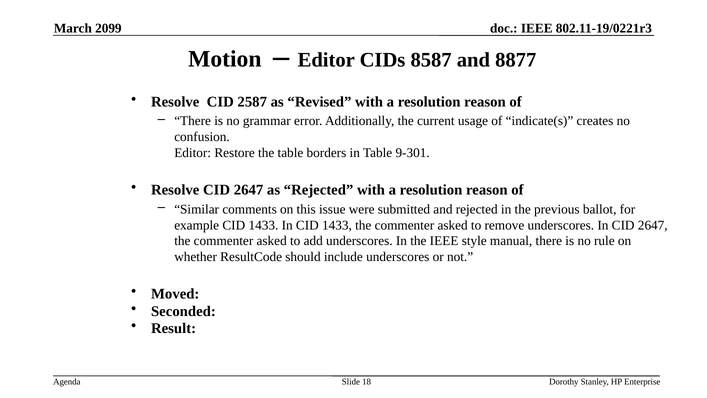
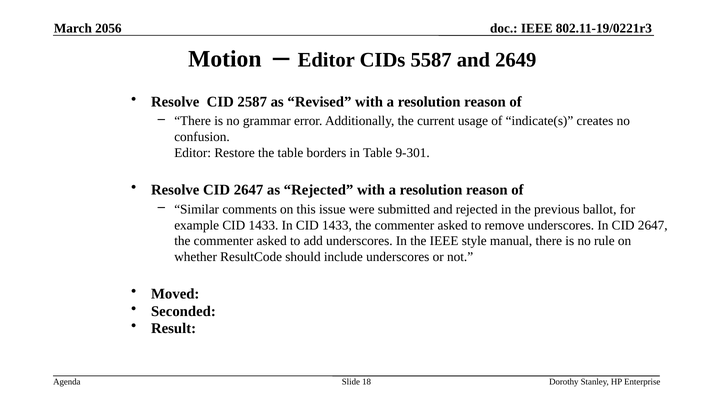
2099: 2099 -> 2056
8587: 8587 -> 5587
8877: 8877 -> 2649
